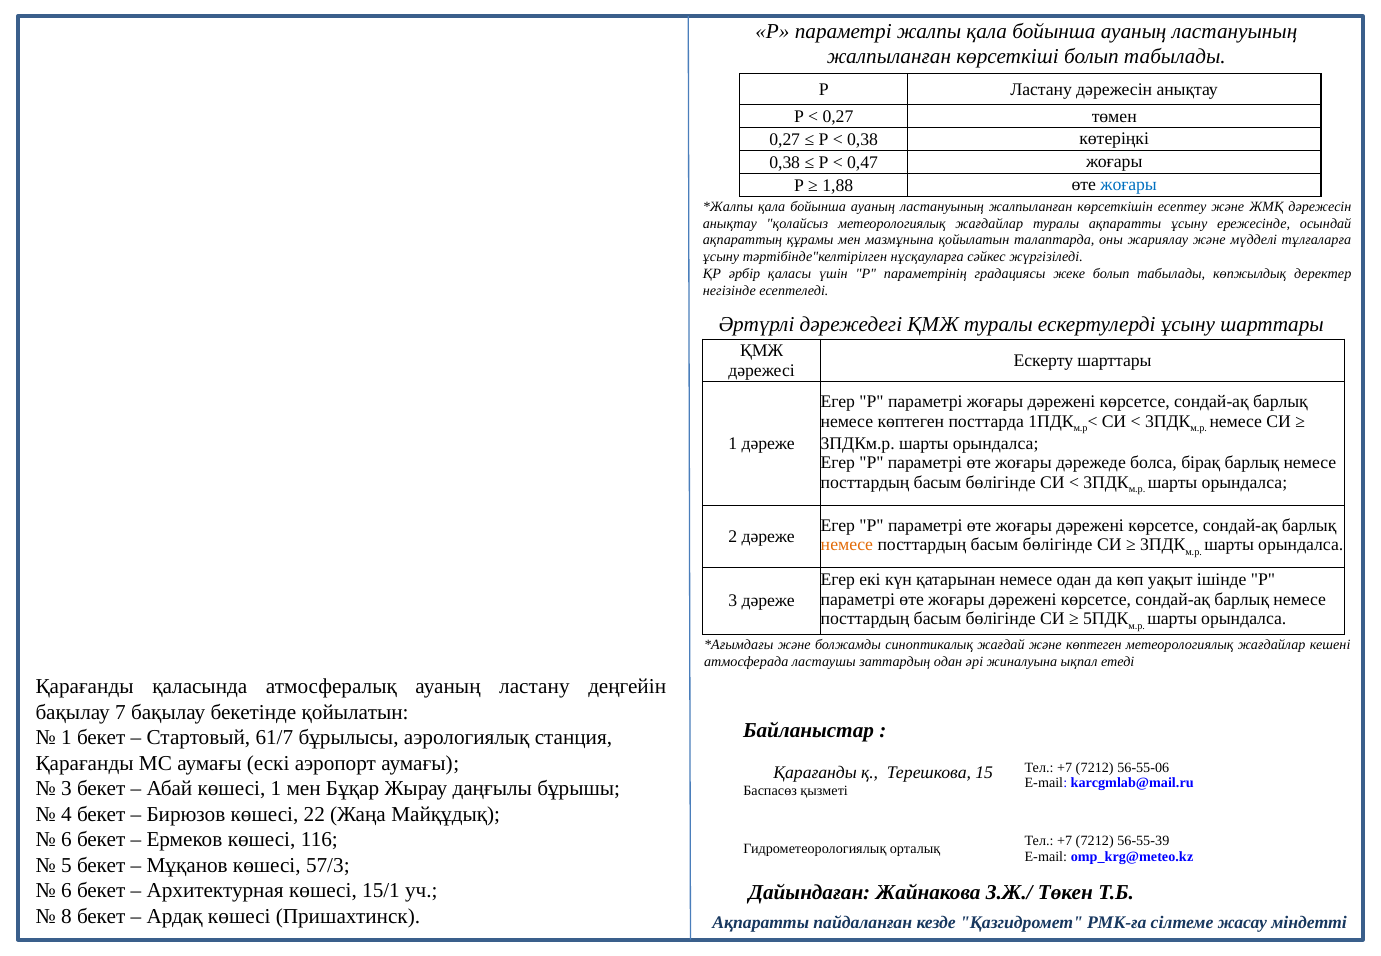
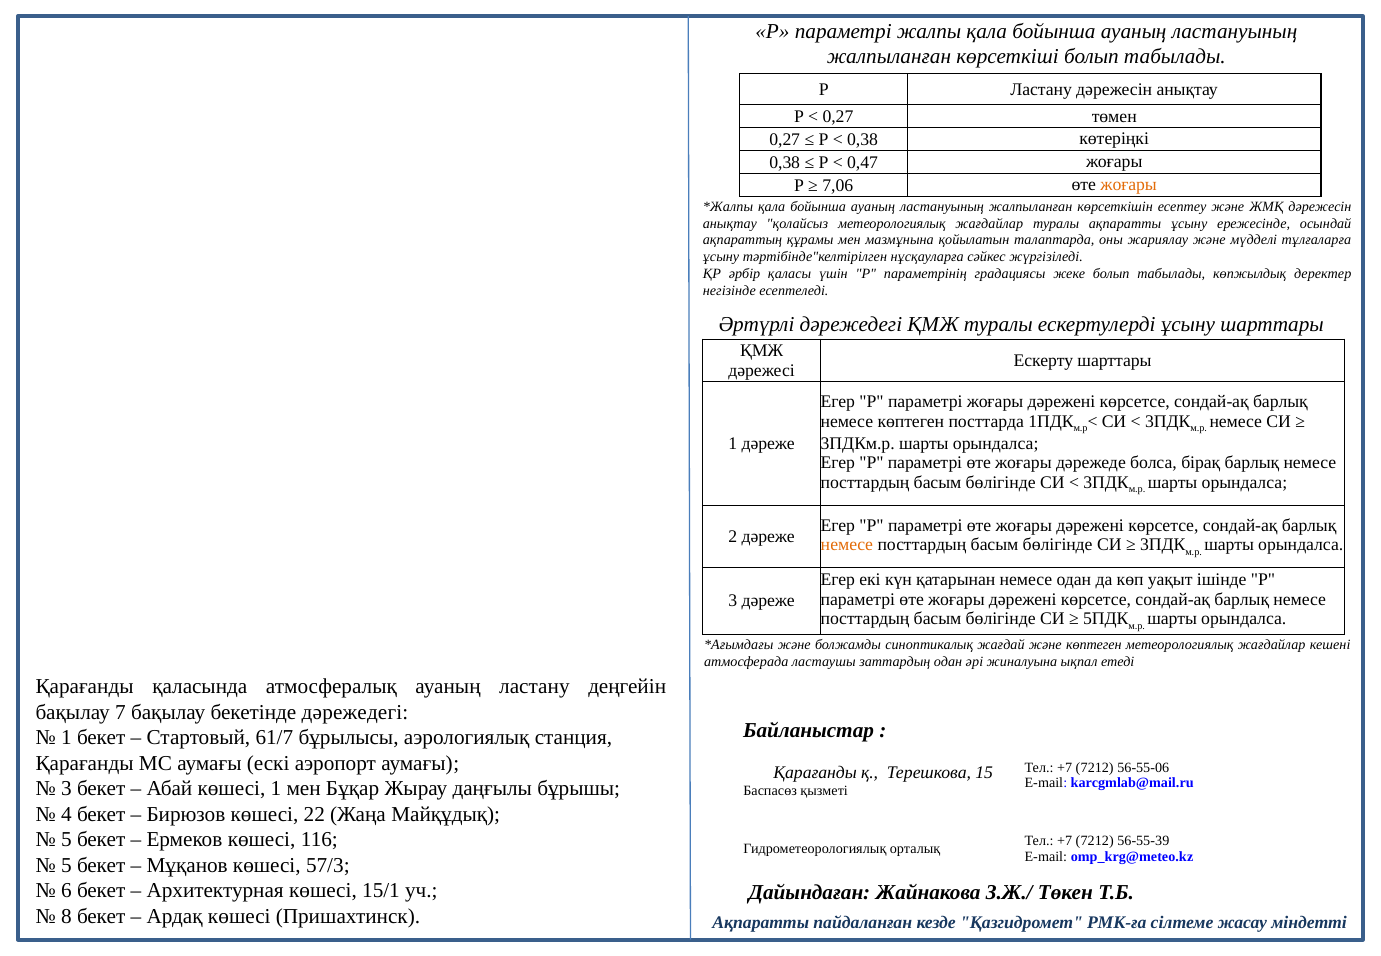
1,88: 1,88 -> 7,06
жоғары at (1129, 185) colour: blue -> orange
бекетінде қойылатын: қойылатын -> дәрежедегі
6 at (66, 840): 6 -> 5
